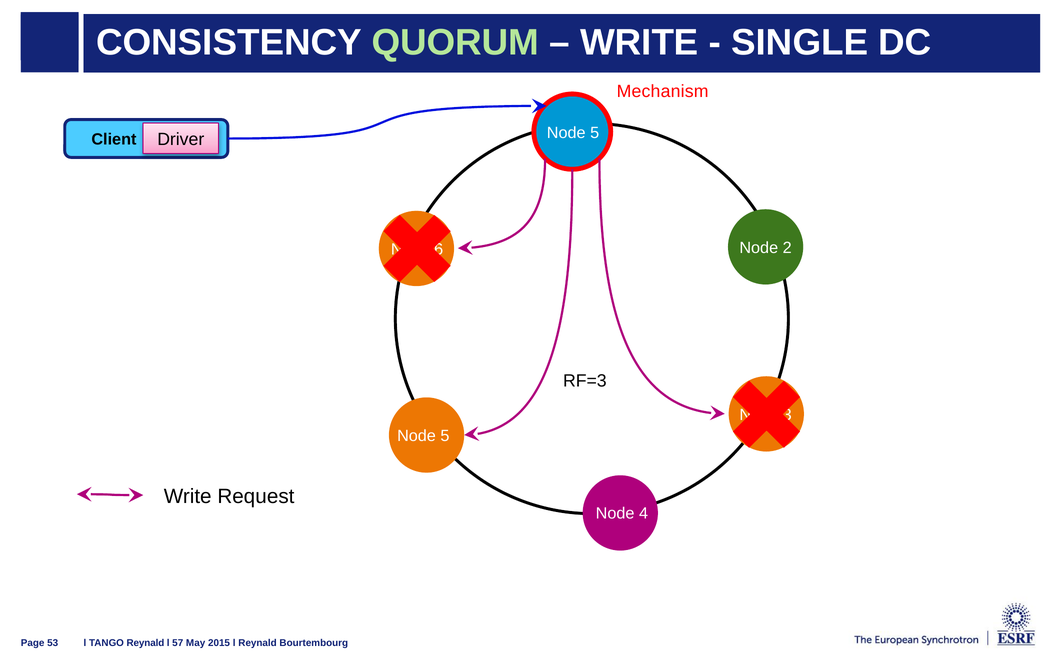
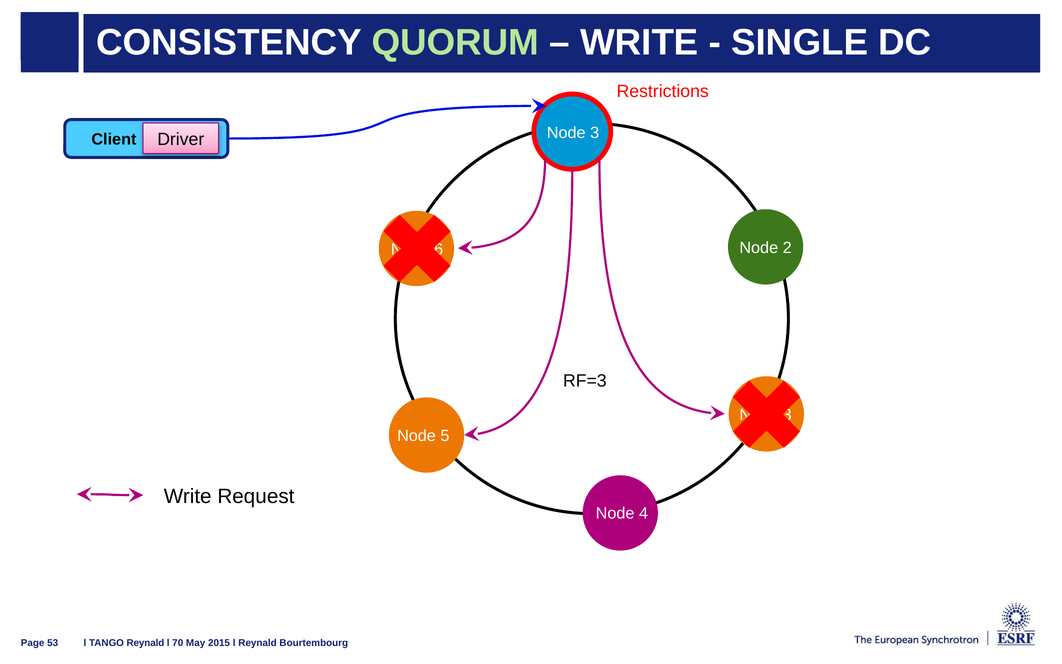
Mechanism: Mechanism -> Restrictions
5 at (595, 133): 5 -> 3
57: 57 -> 70
